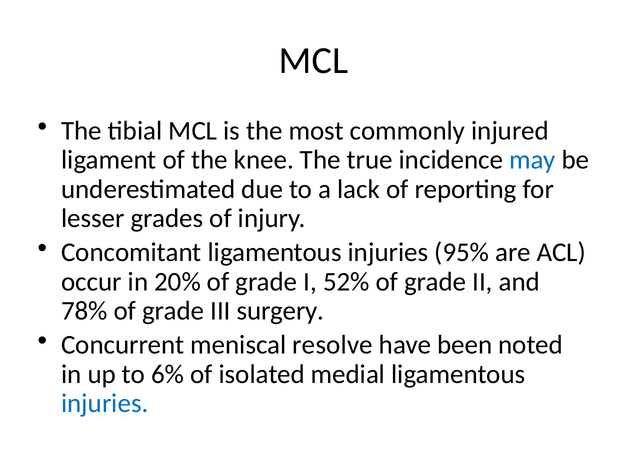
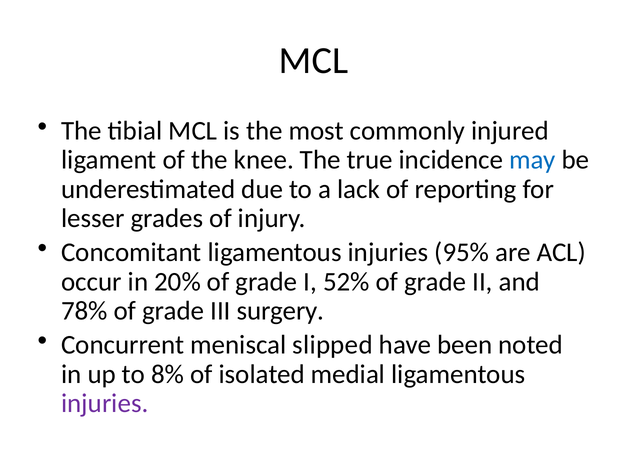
resolve: resolve -> slipped
6%: 6% -> 8%
injuries at (105, 404) colour: blue -> purple
